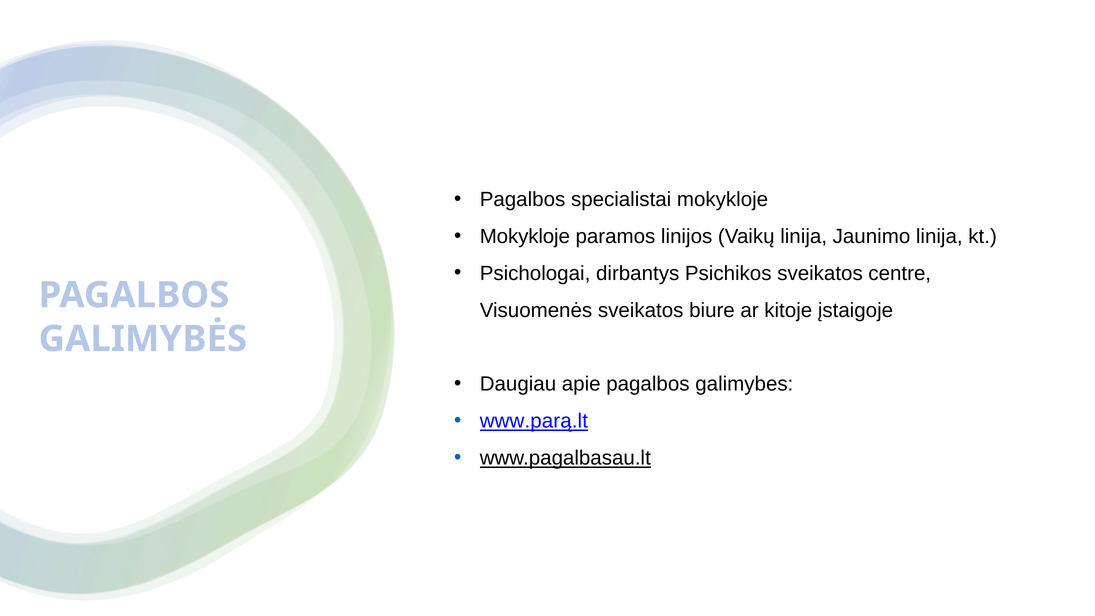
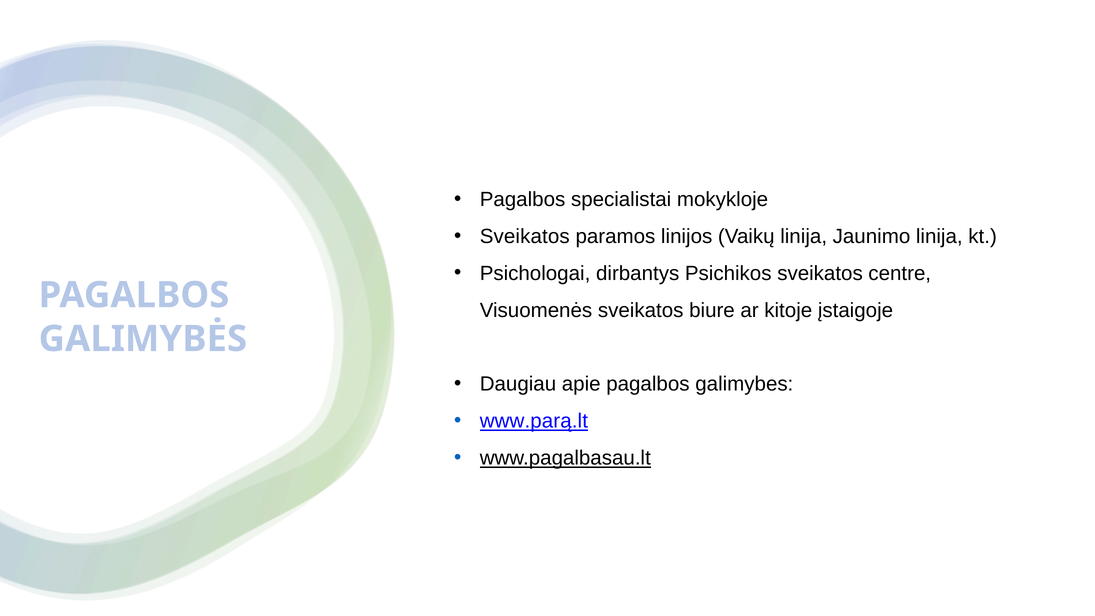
Mokykloje at (525, 236): Mokykloje -> Sveikatos
